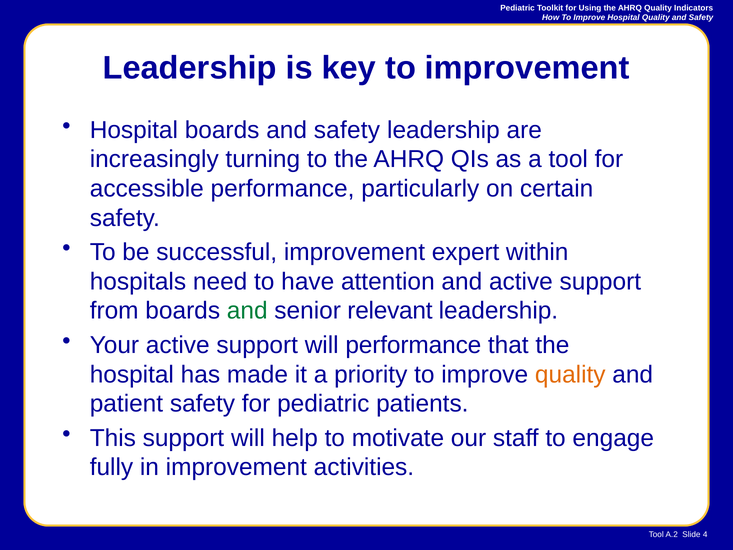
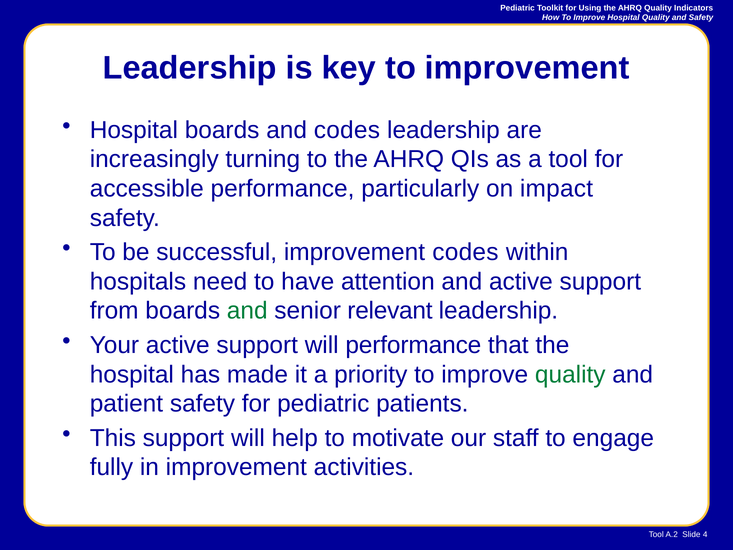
boards and safety: safety -> codes
certain: certain -> impact
improvement expert: expert -> codes
quality at (570, 374) colour: orange -> green
